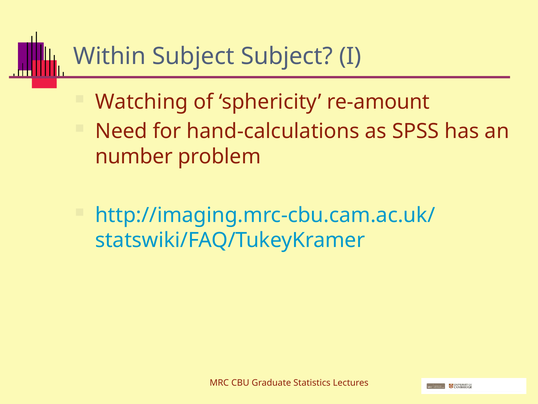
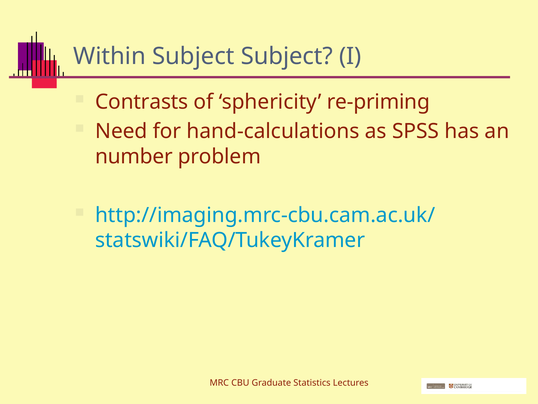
Watching: Watching -> Contrasts
re-amount: re-amount -> re-priming
